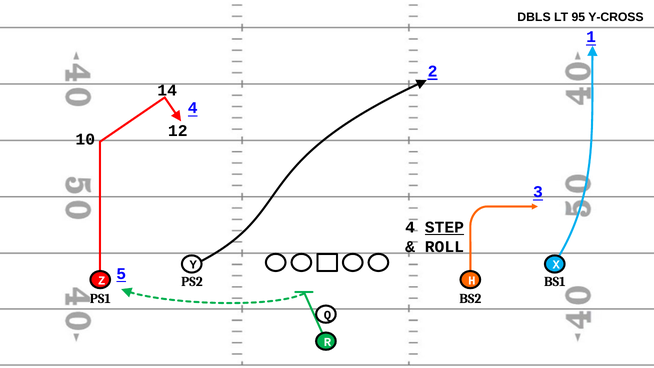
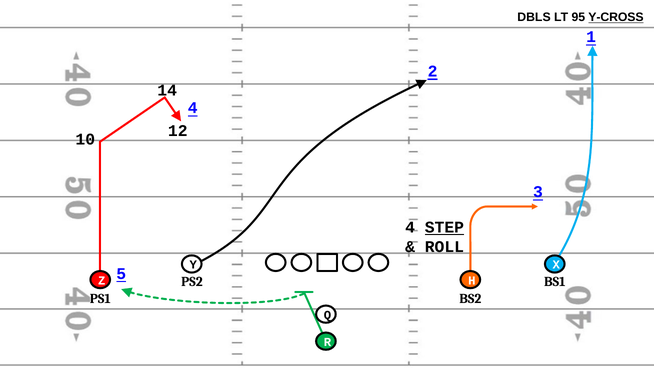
Y-CROSS underline: none -> present
